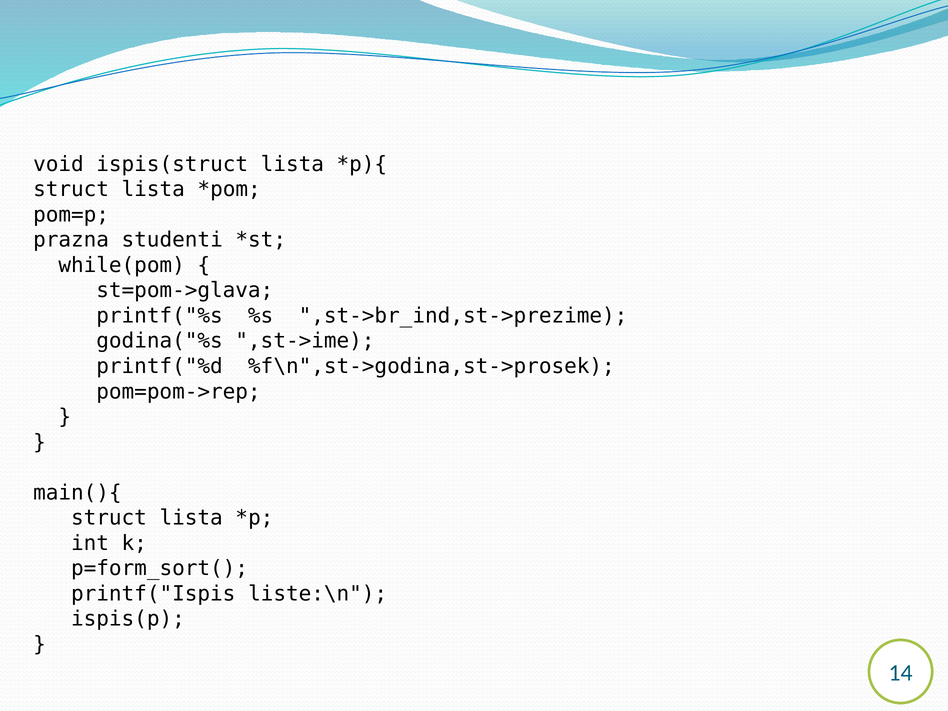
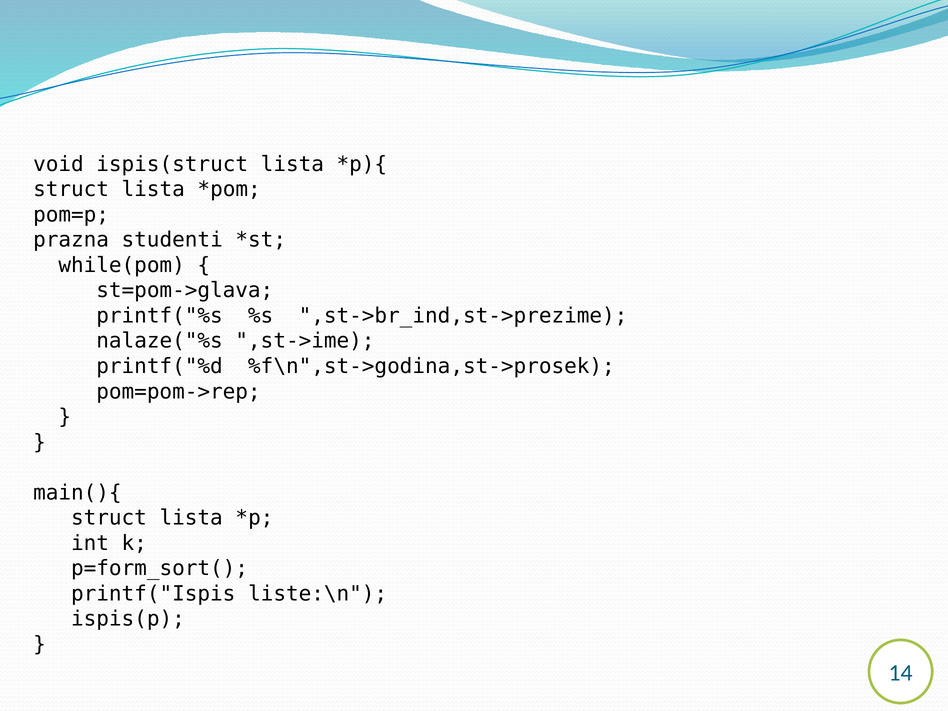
godina("%s: godina("%s -> nalaze("%s
